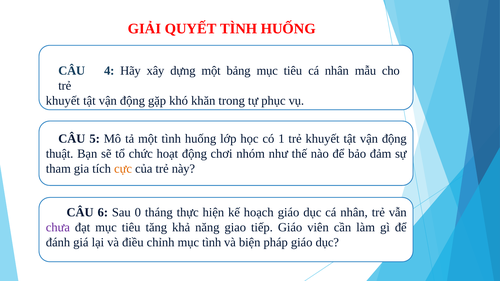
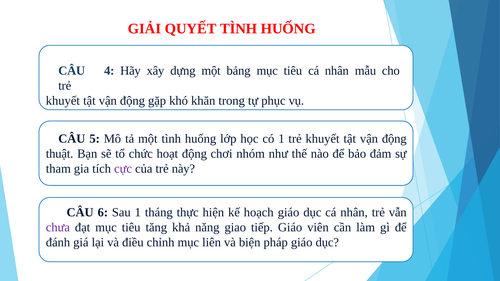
cực colour: orange -> purple
Sau 0: 0 -> 1
mục tình: tình -> liên
